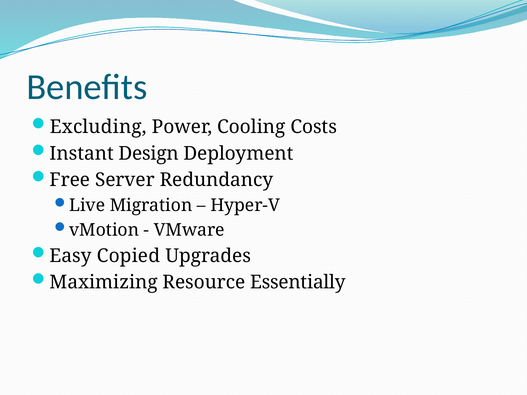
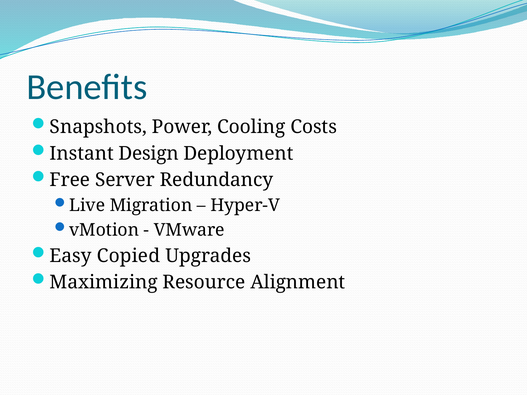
Excluding: Excluding -> Snapshots
Essentially: Essentially -> Alignment
